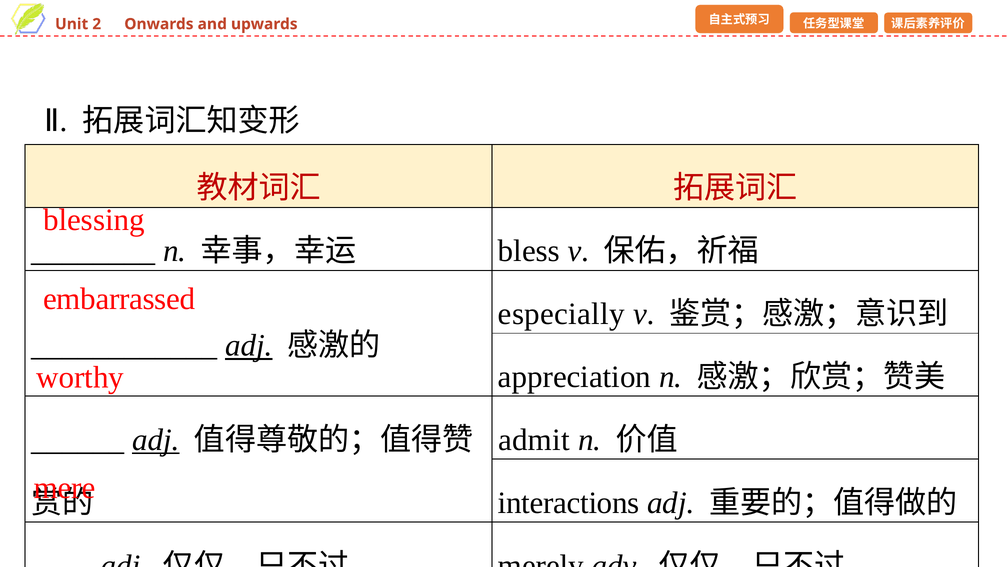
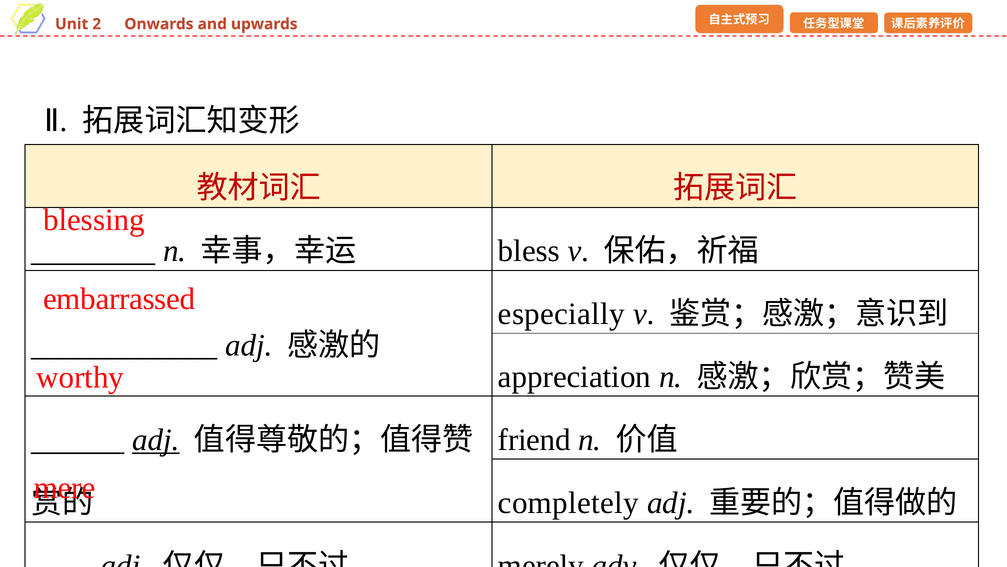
adj at (249, 345) underline: present -> none
admit: admit -> friend
interactions: interactions -> completely
